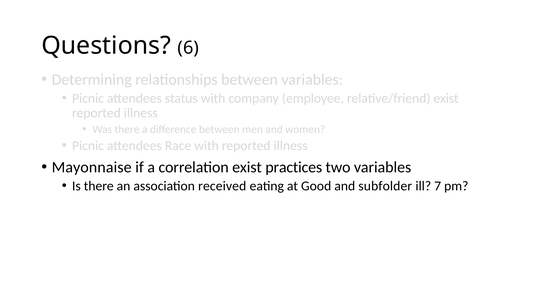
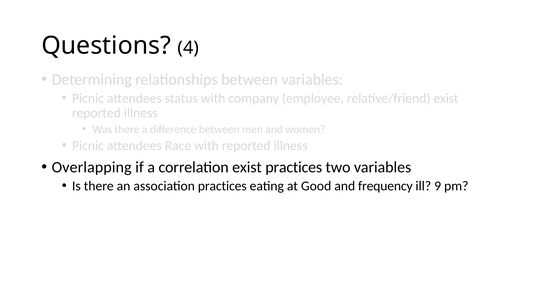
6: 6 -> 4
Mayonnaise: Mayonnaise -> Overlapping
association received: received -> practices
subfolder: subfolder -> frequency
7: 7 -> 9
